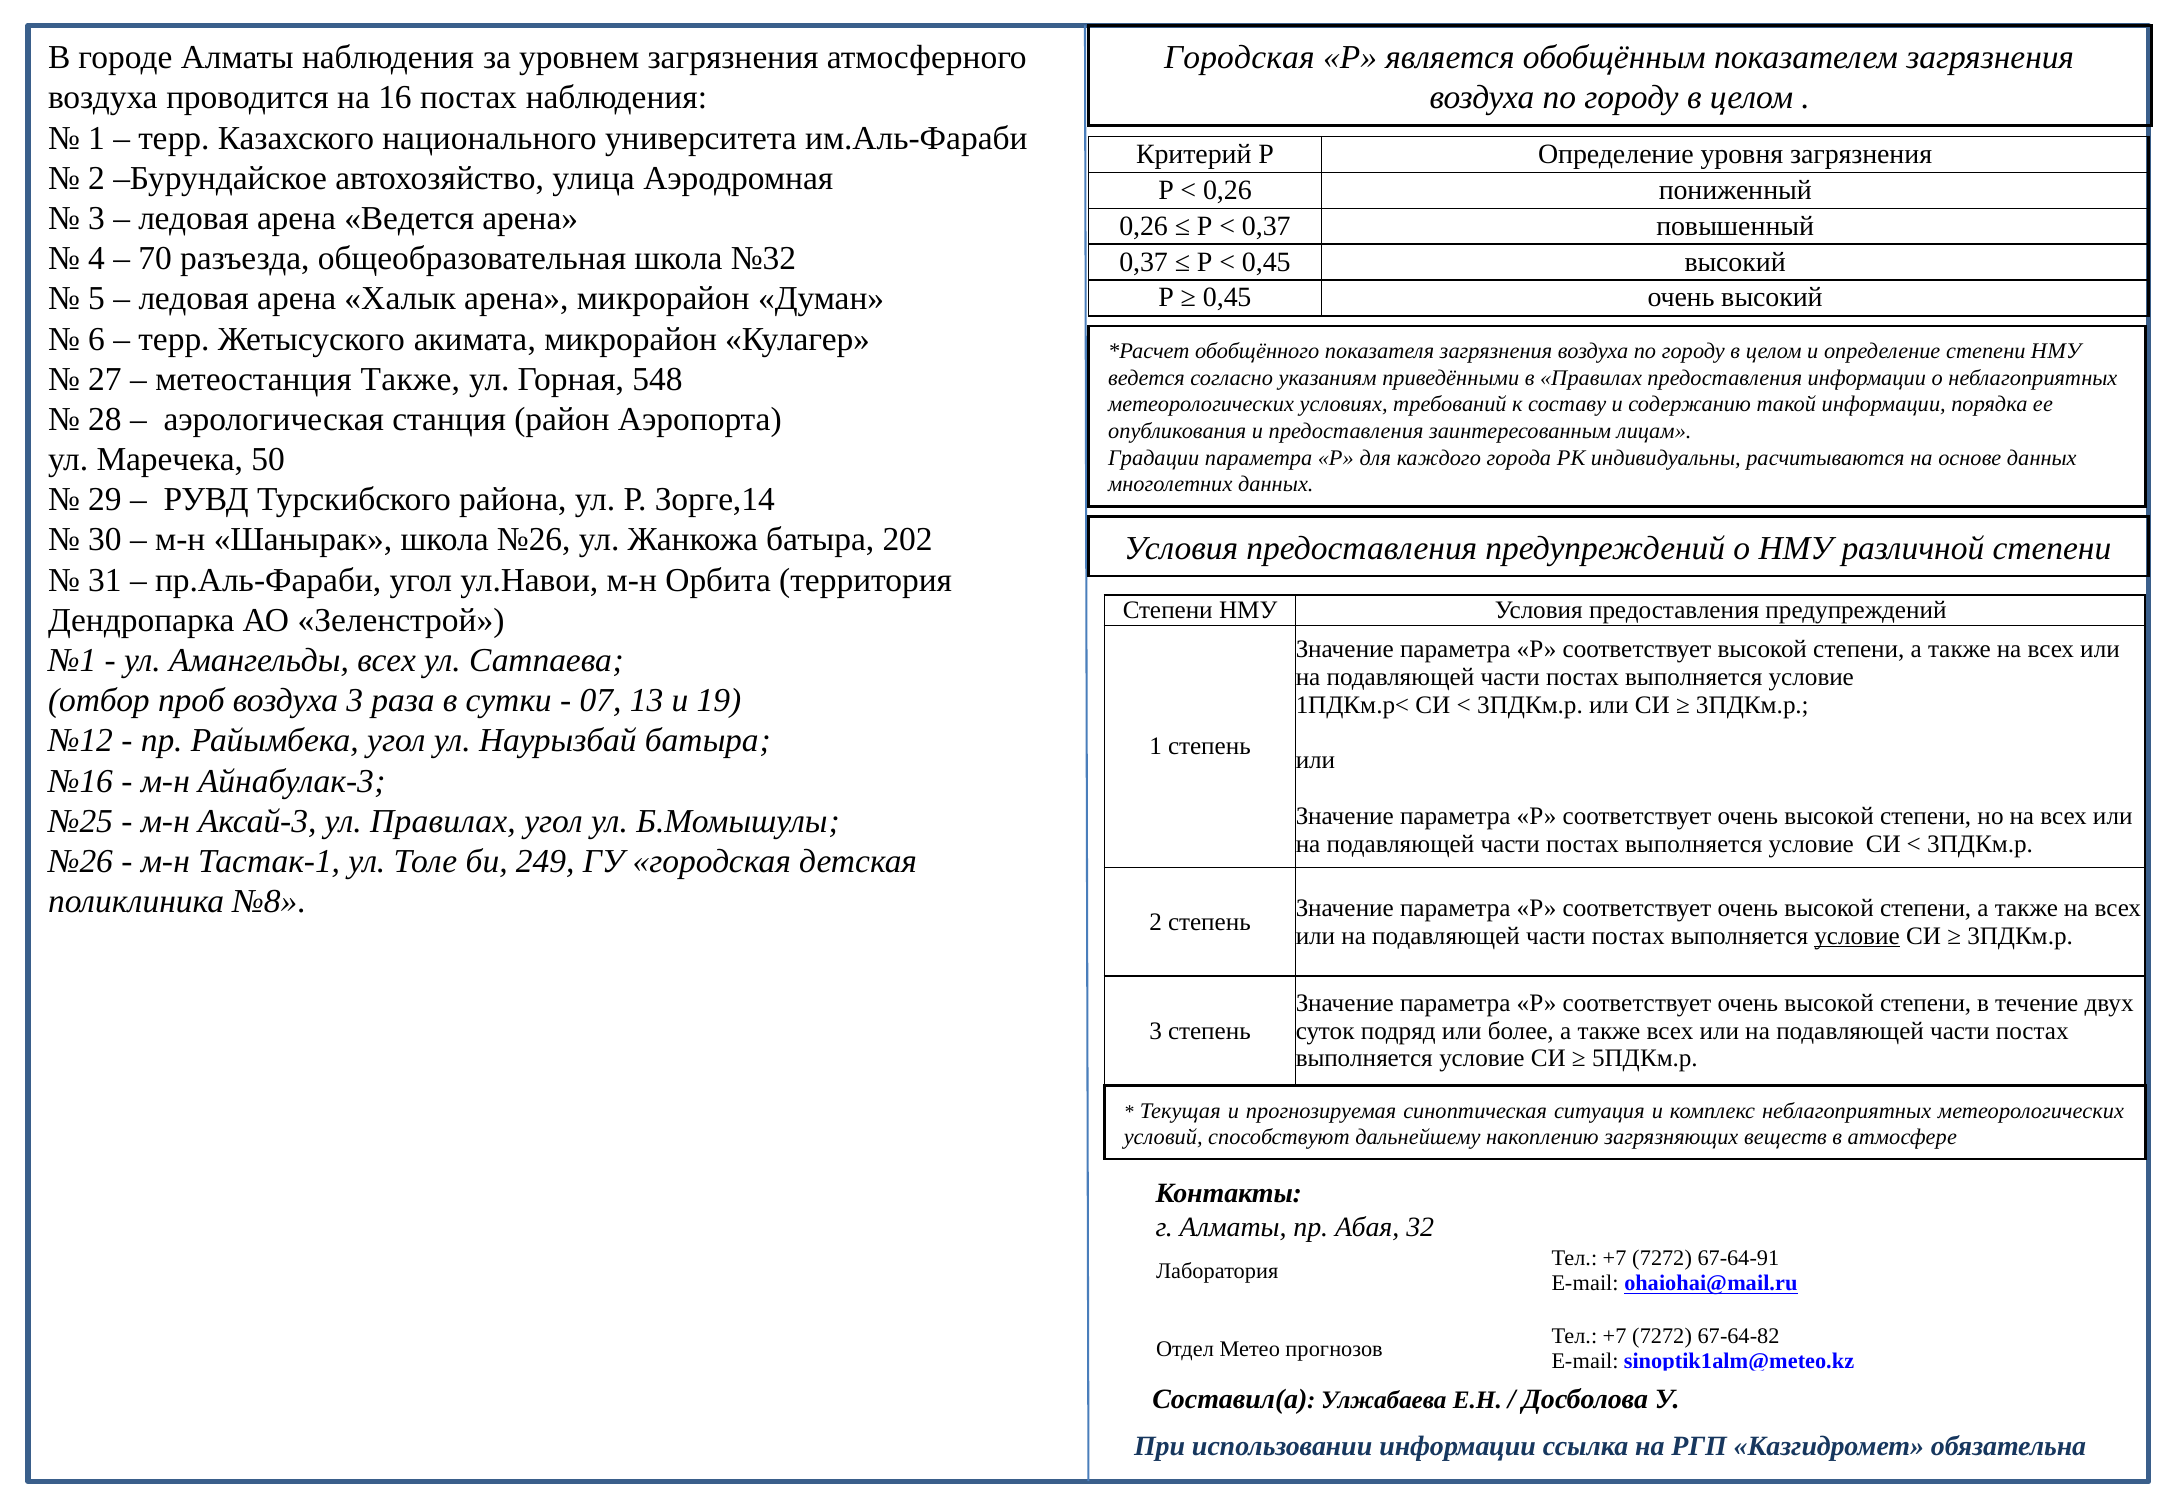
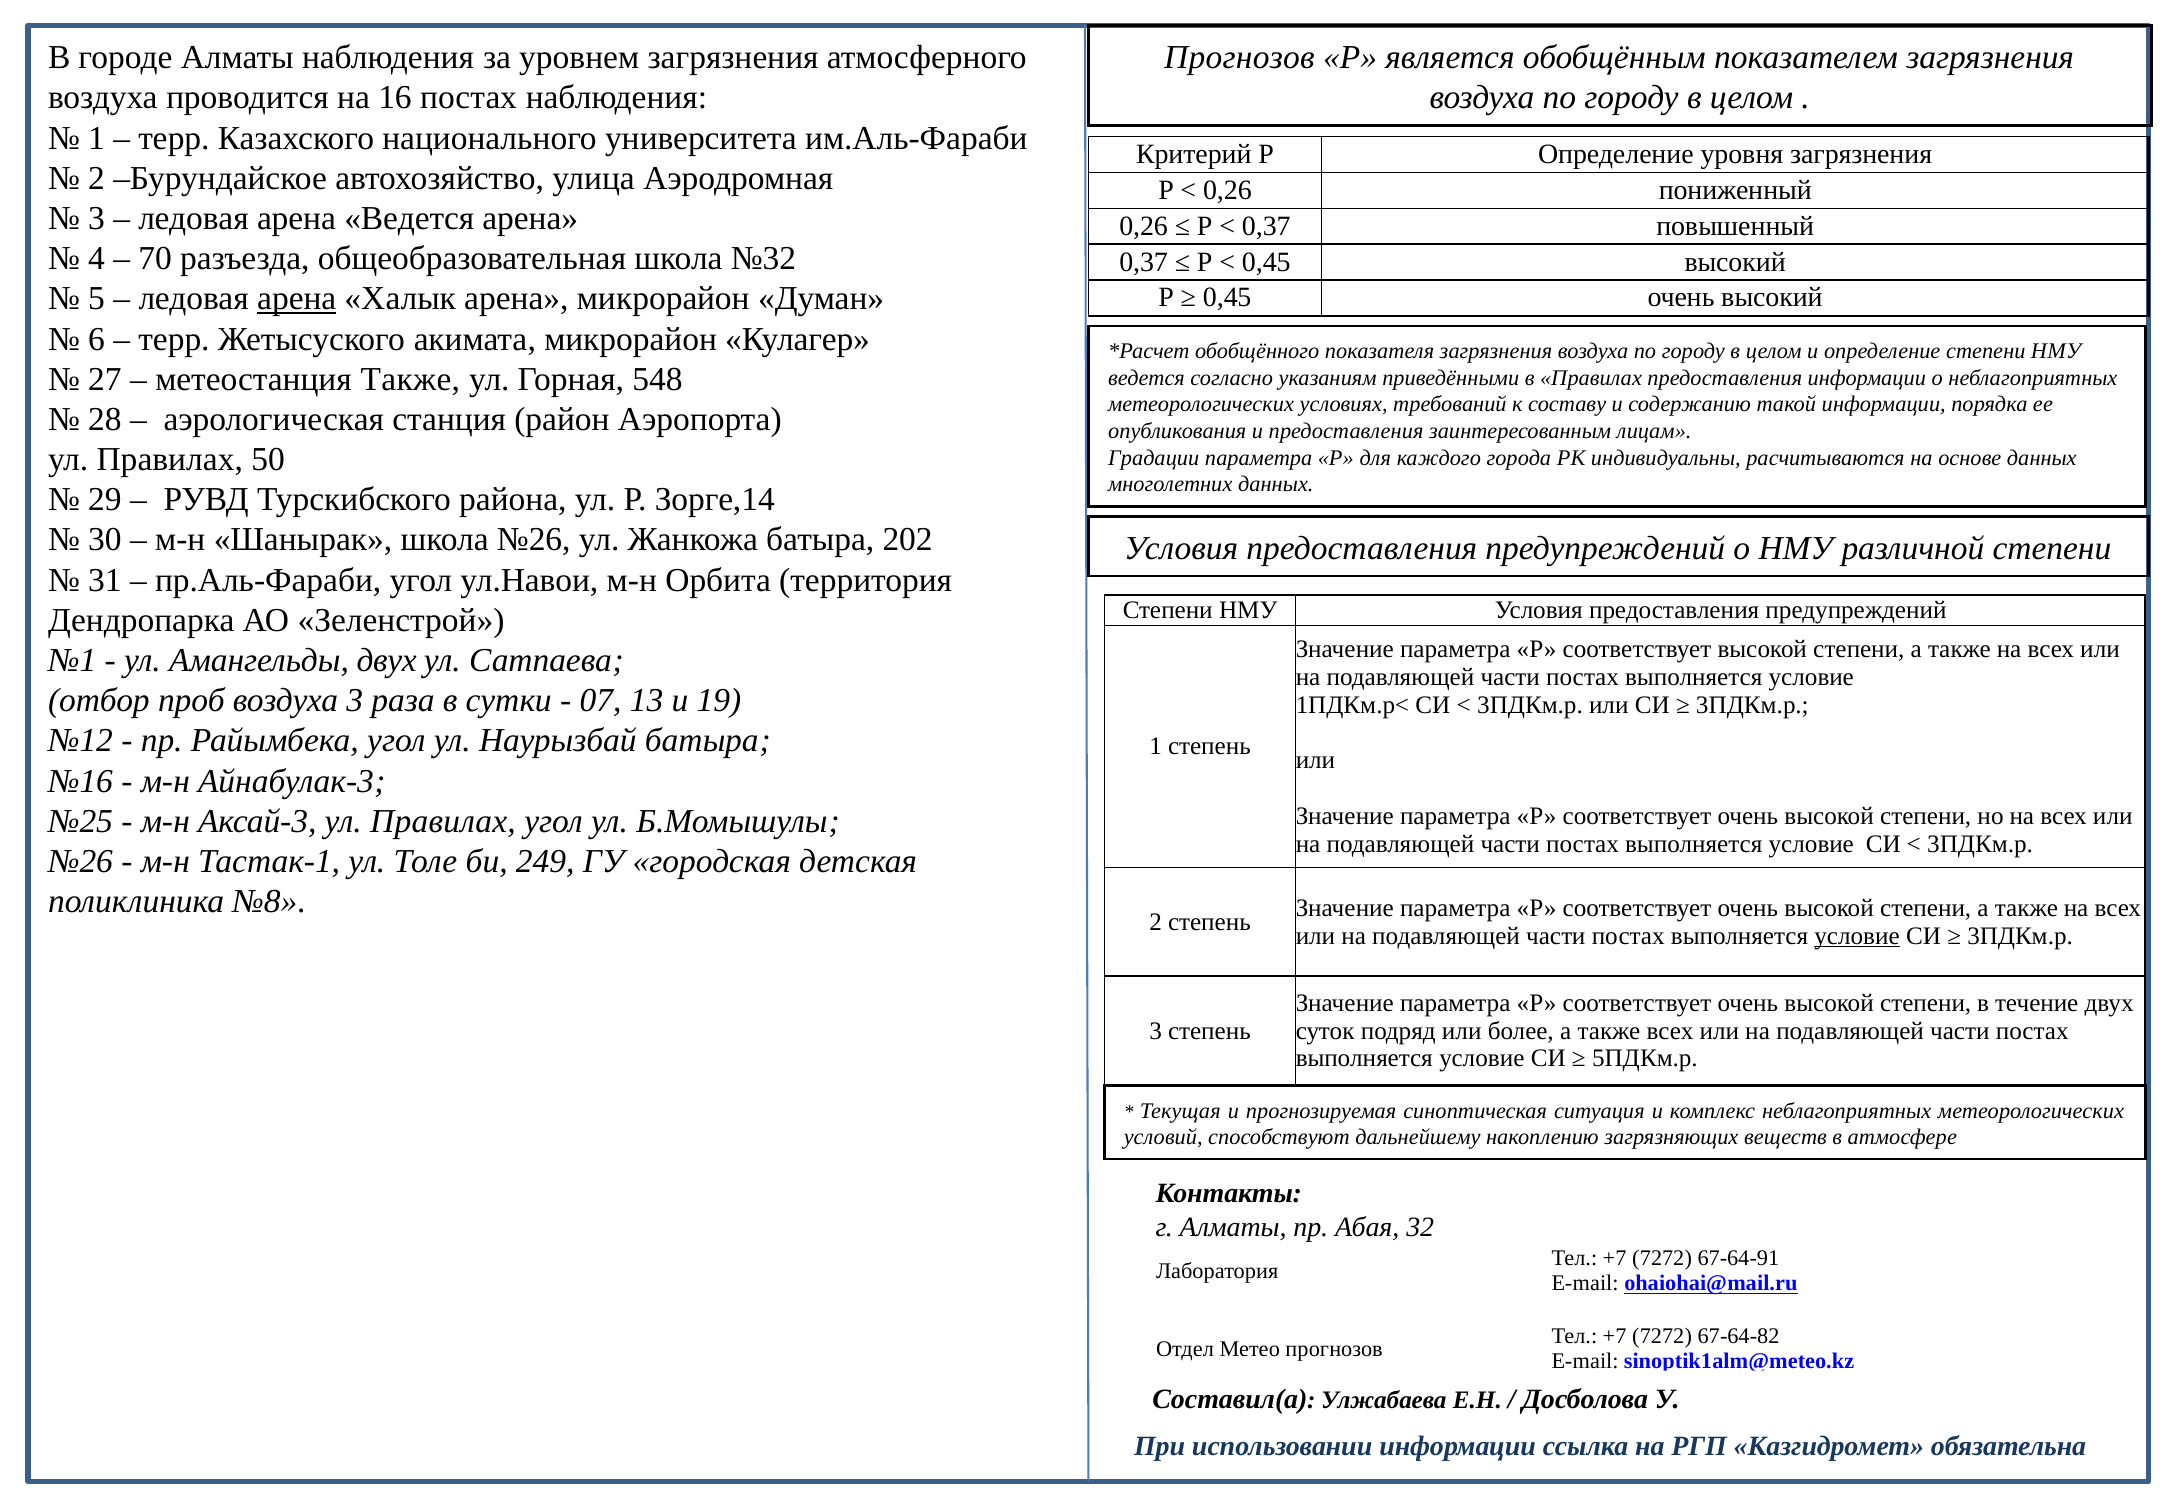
Городская at (1239, 58): Городская -> Прогнозов
арена at (297, 299) underline: none -> present
Маречека at (170, 460): Маречека -> Правилах
Амангельды всех: всех -> двух
